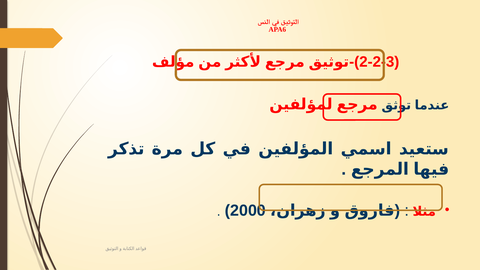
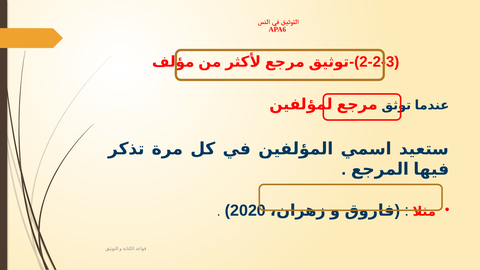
2000: 2000 -> 2020
